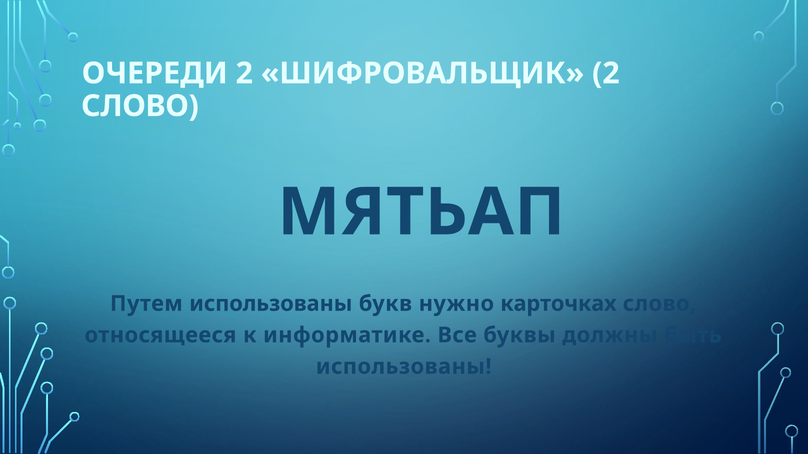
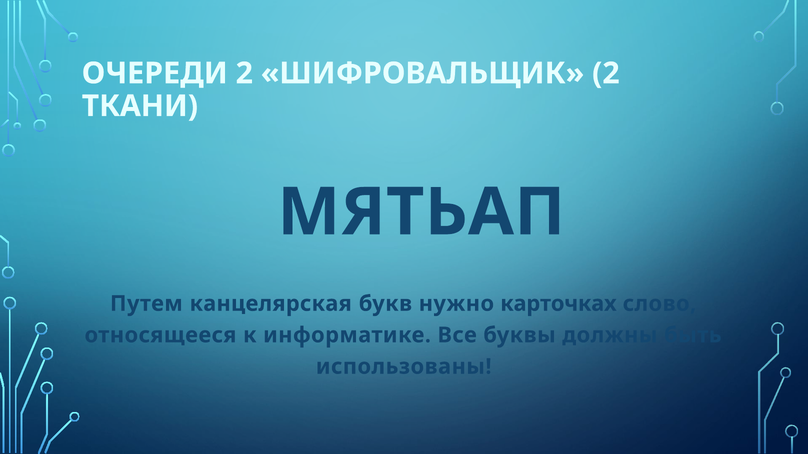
СЛОВО at (140, 106): СЛОВО -> ТКАНИ
Путем использованы: использованы -> канцелярская
